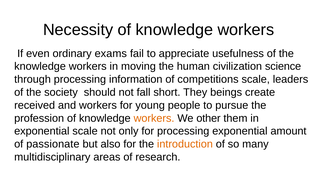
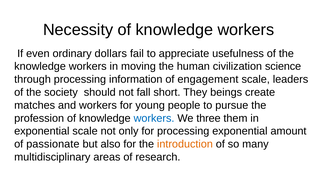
exams: exams -> dollars
competitions: competitions -> engagement
received: received -> matches
workers at (154, 118) colour: orange -> blue
other: other -> three
